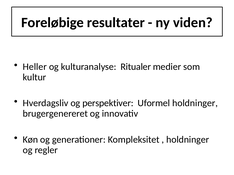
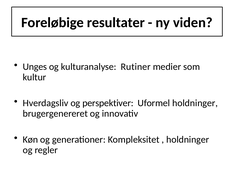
Heller: Heller -> Unges
Ritualer: Ritualer -> Rutiner
